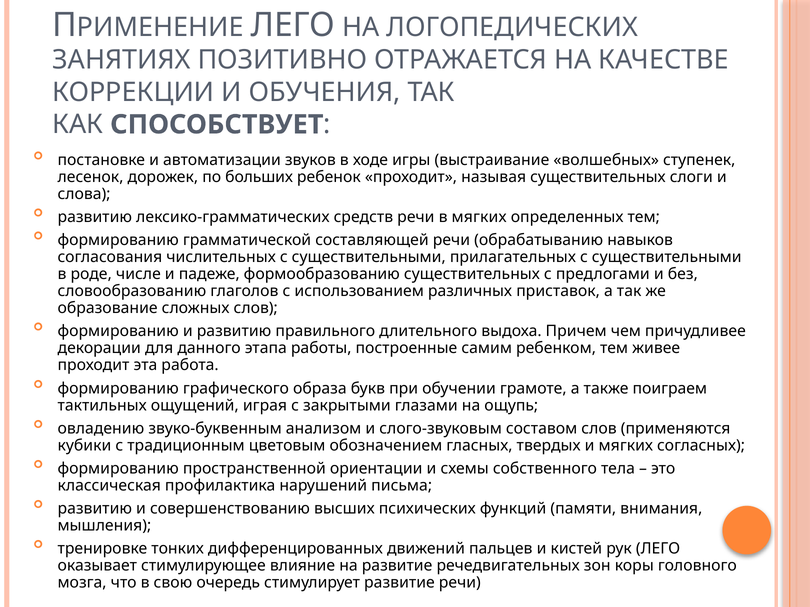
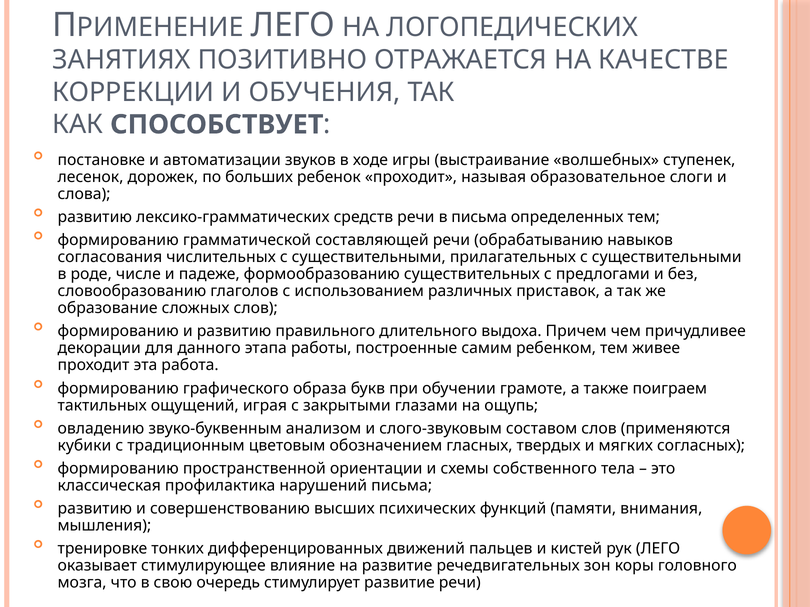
называя существительных: существительных -> образовательное
в мягких: мягких -> письма
